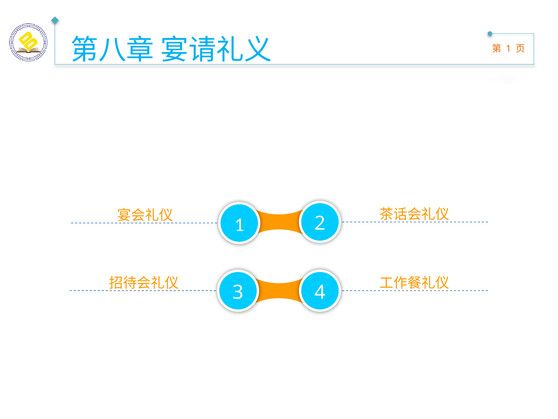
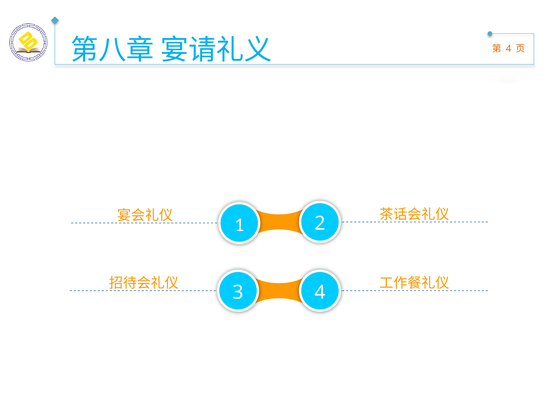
1 at (509, 49): 1 -> 4
